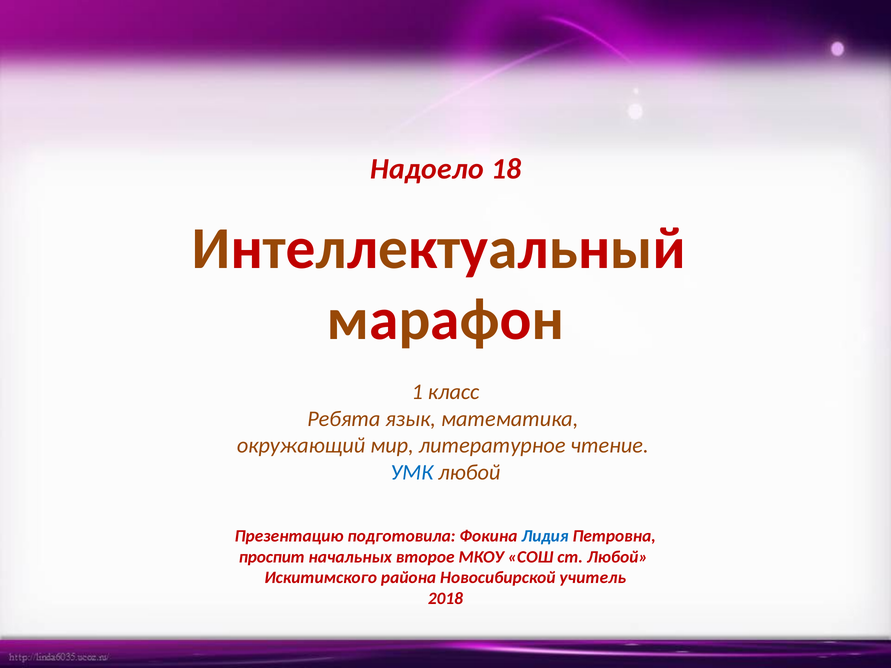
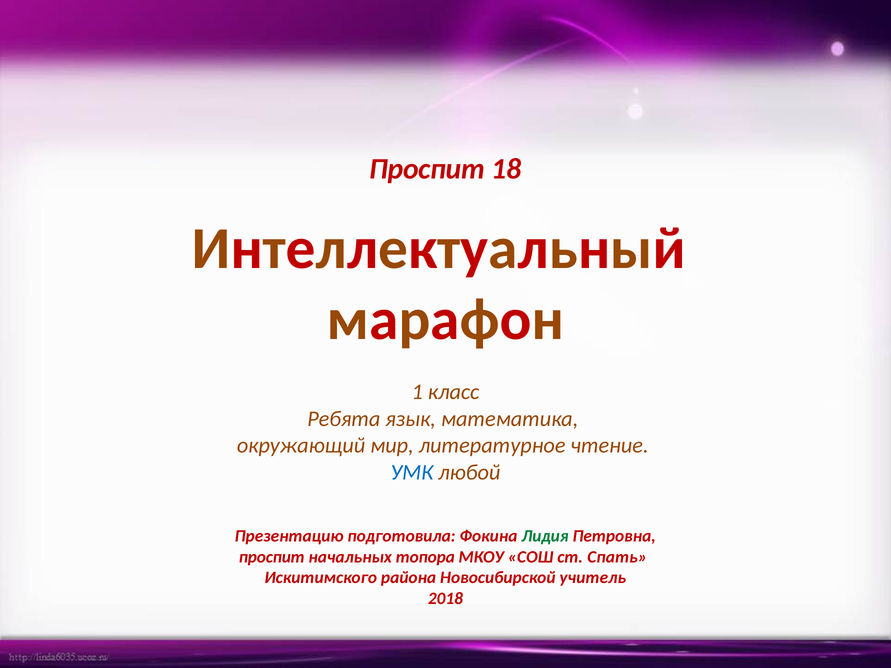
Надоело at (427, 169): Надоело -> Проспит
Лидия colour: blue -> green
второе: второе -> топора
ст Любой: Любой -> Спать
